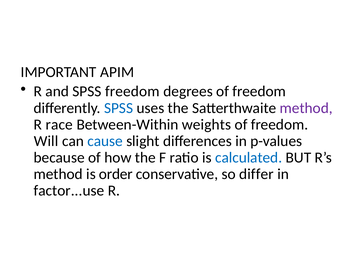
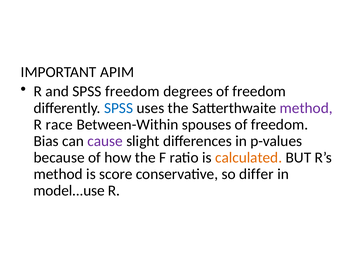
weights: weights -> spouses
Will: Will -> Bias
cause colour: blue -> purple
calculated colour: blue -> orange
order: order -> score
factor...use: factor...use -> model...use
